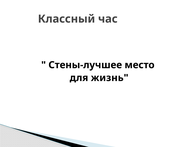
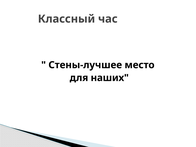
жизнь: жизнь -> наших
